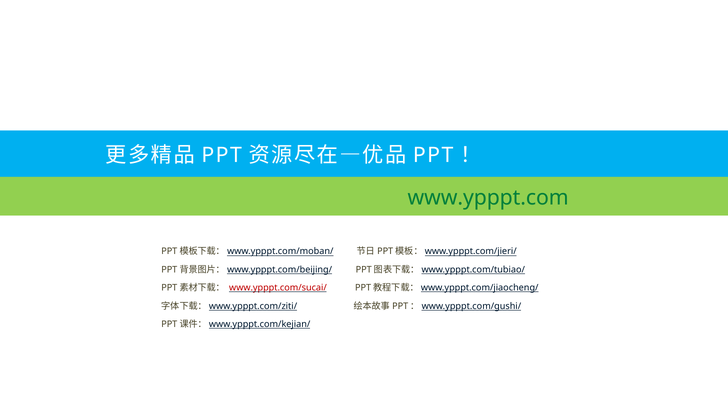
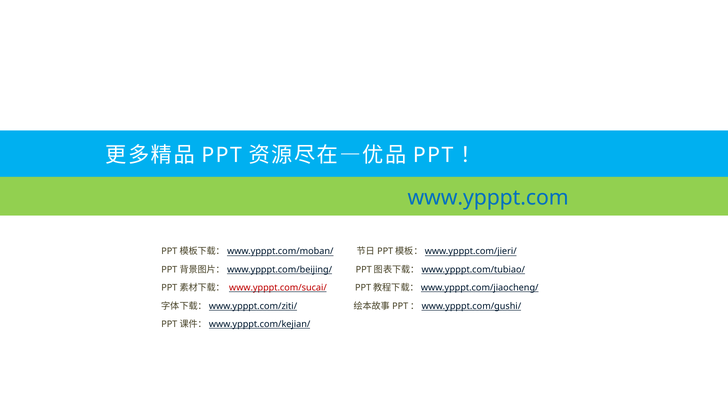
www.ypppt.com colour: green -> blue
